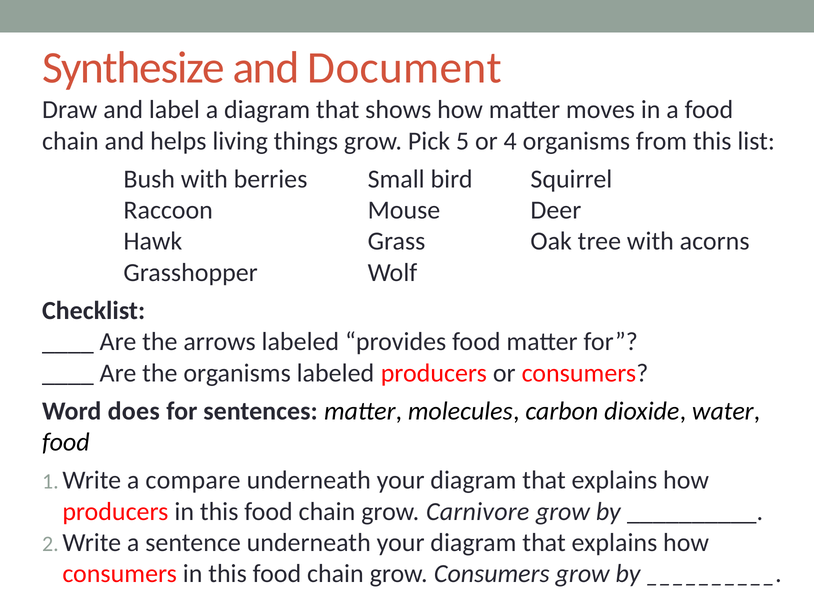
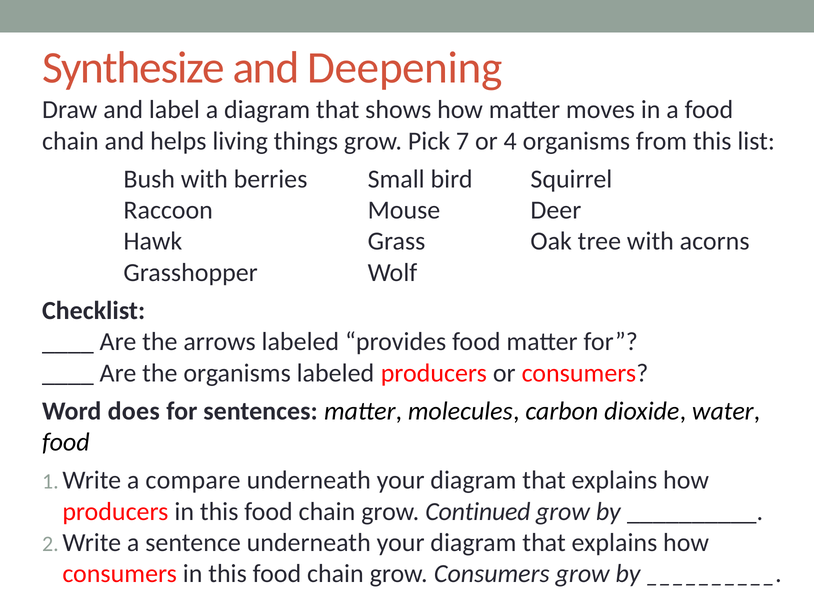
Document: Document -> Deepening
5: 5 -> 7
Carnivore: Carnivore -> Continued
